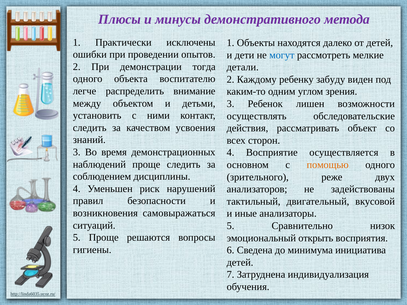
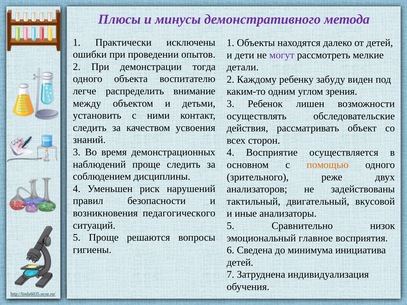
могут colour: blue -> purple
самовыражаться: самовыражаться -> педагогического
открыть: открыть -> главное
